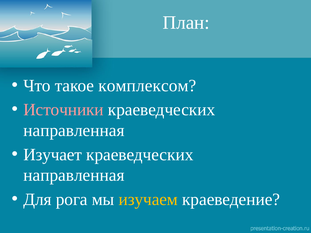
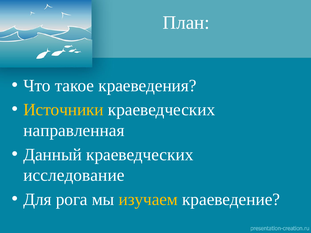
комплексом: комплексом -> краеведения
Источники colour: pink -> yellow
Изучает: Изучает -> Данный
направленная at (74, 175): направленная -> исследование
